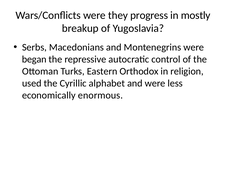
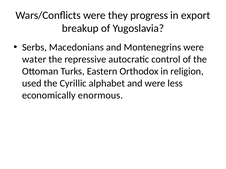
mostly: mostly -> export
began: began -> water
